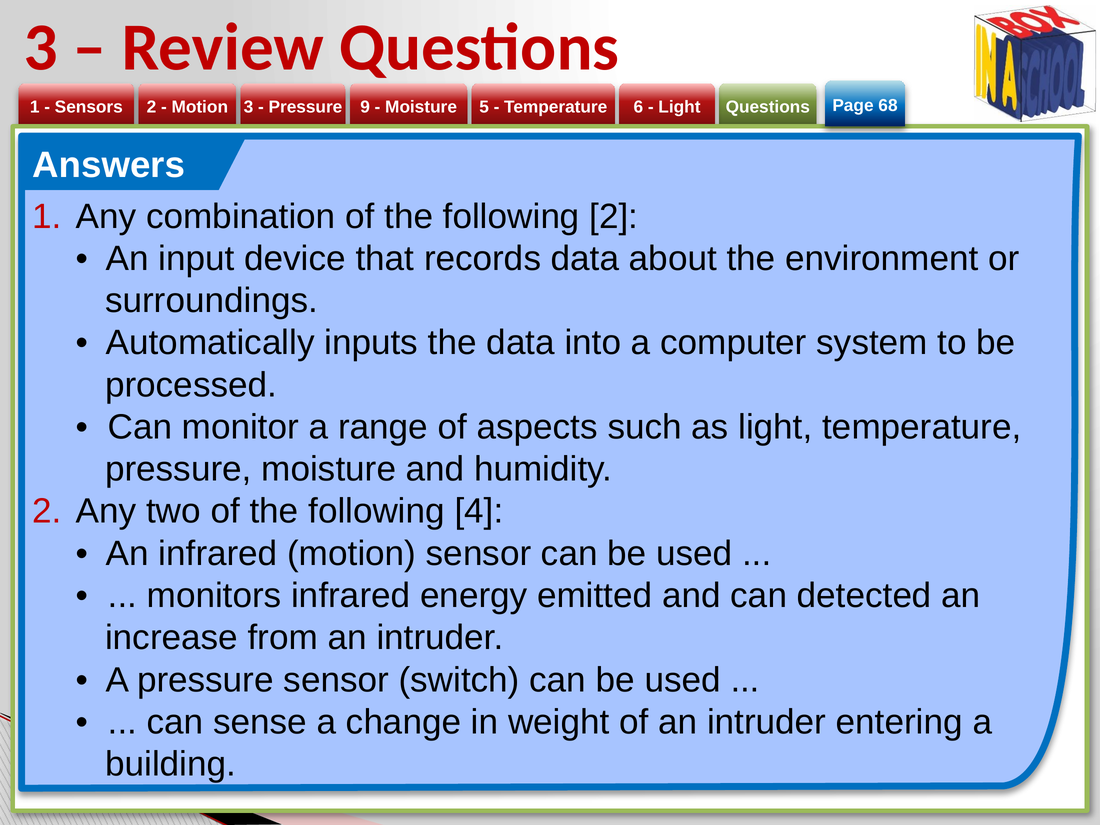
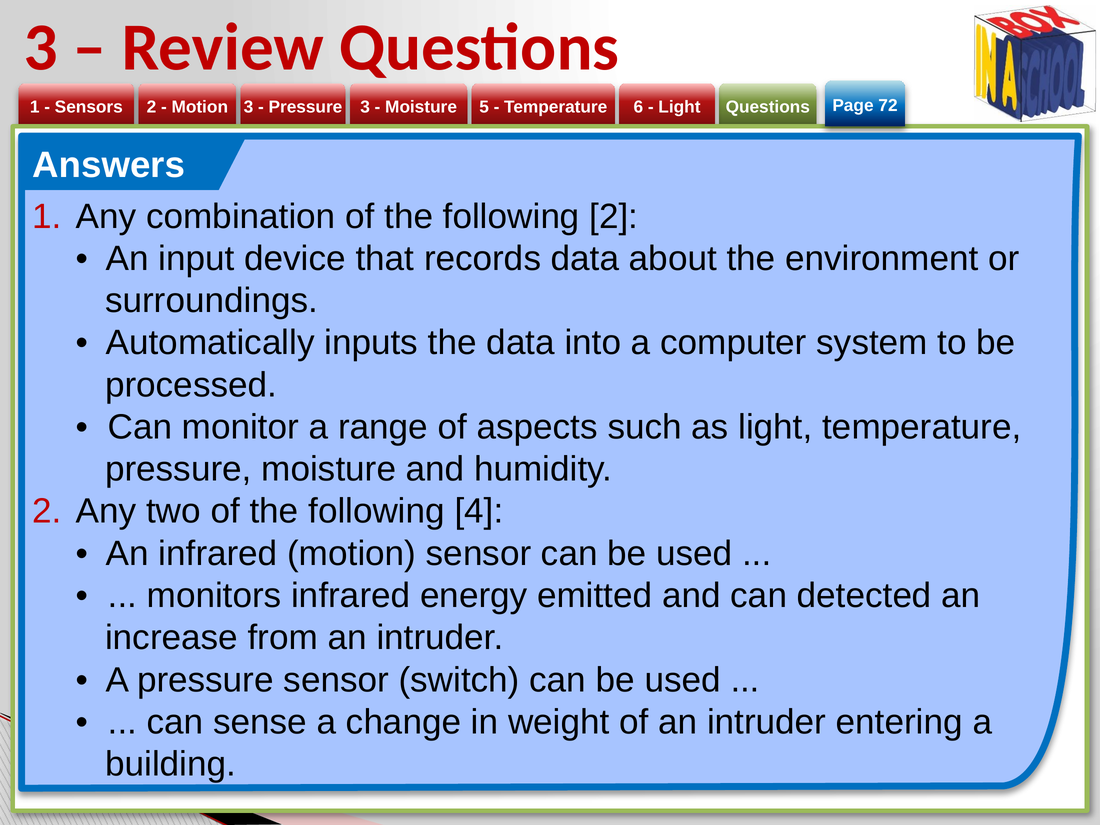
68: 68 -> 72
Pressure 9: 9 -> 3
